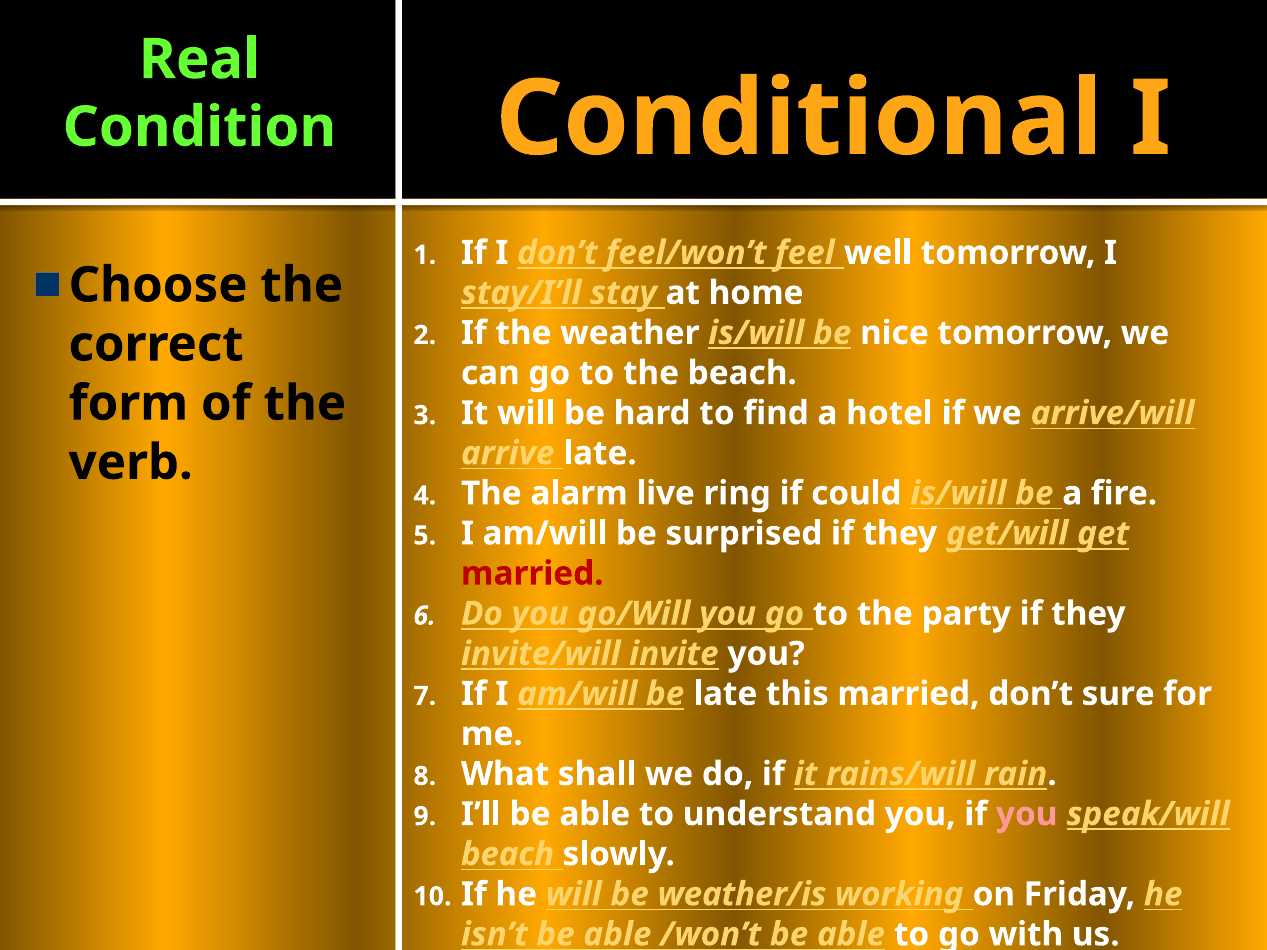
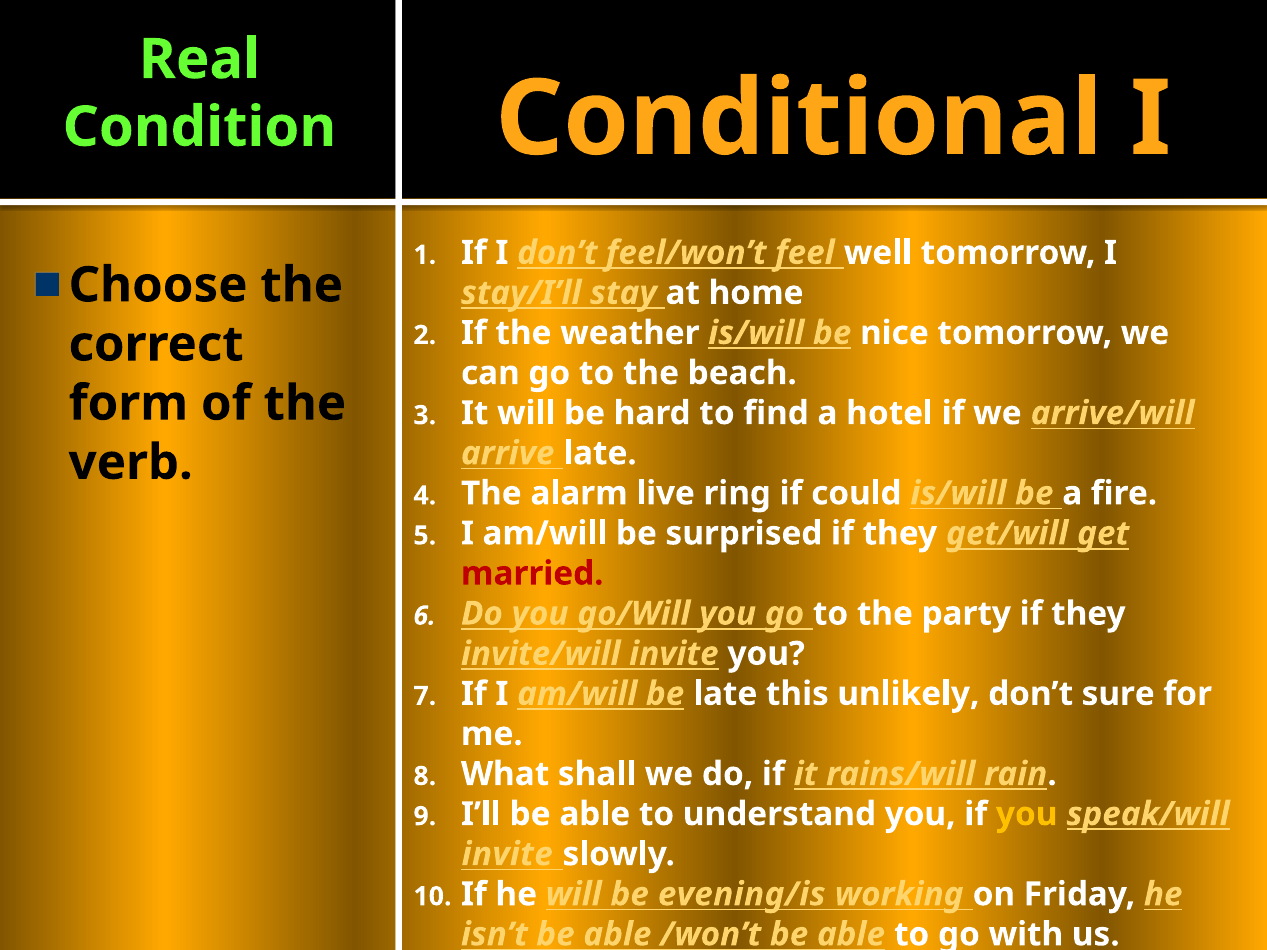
this married: married -> unlikely
you at (1027, 814) colour: pink -> yellow
beach at (508, 854): beach -> invite
weather/is: weather/is -> evening/is
